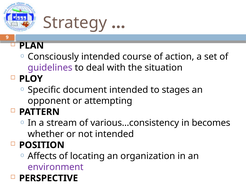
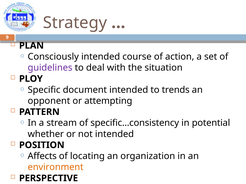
stages: stages -> trends
various…consistency: various…consistency -> specific…consistency
becomes: becomes -> potential
environment colour: purple -> orange
